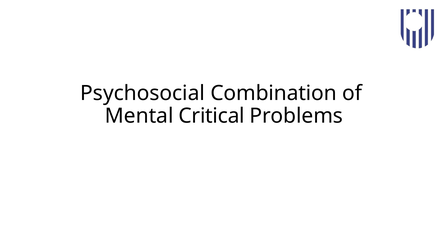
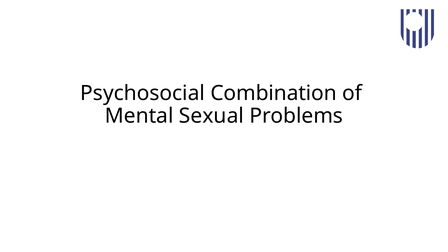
Critical: Critical -> Sexual
